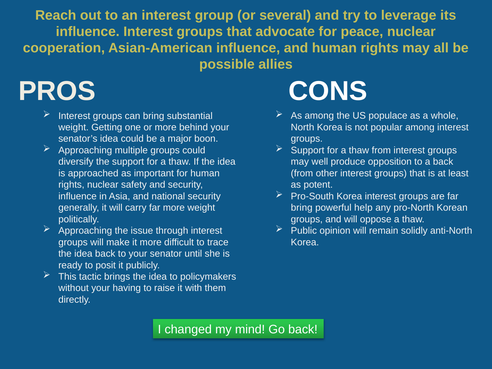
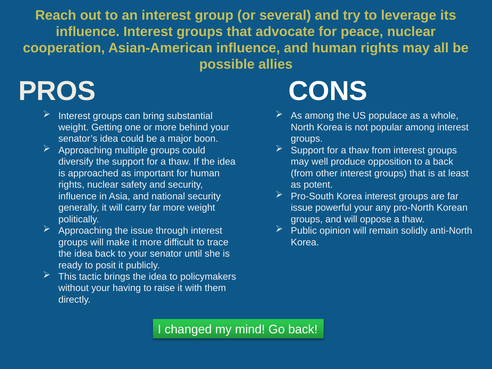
bring at (302, 208): bring -> issue
powerful help: help -> your
